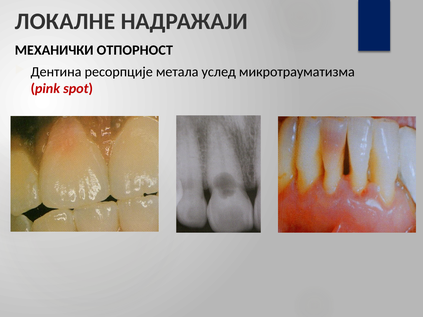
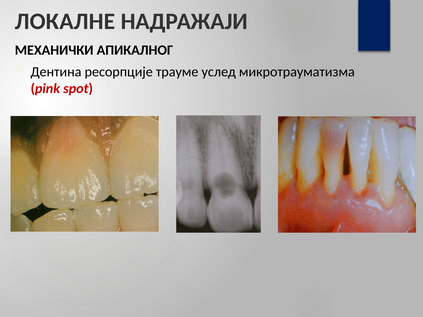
ОТПОРНОСТ: ОТПОРНОСТ -> АПИКАЛНОГ
метала: метала -> трауме
